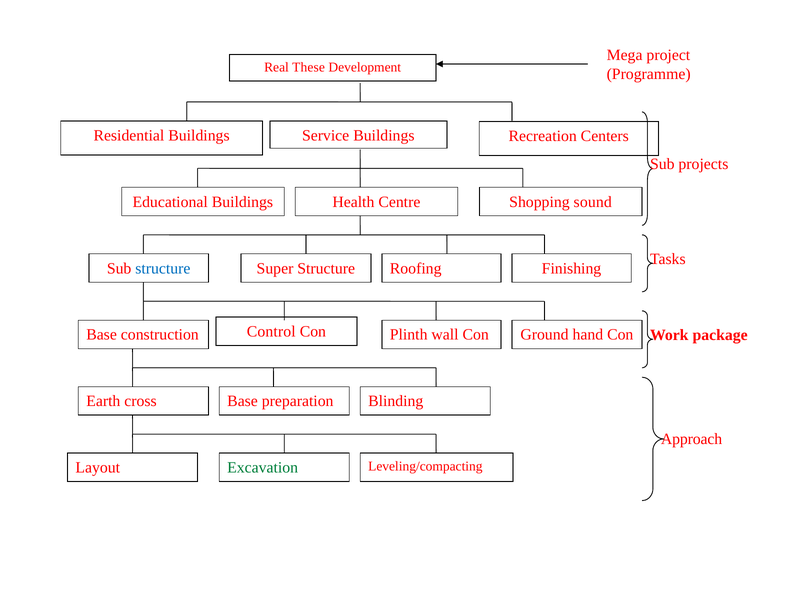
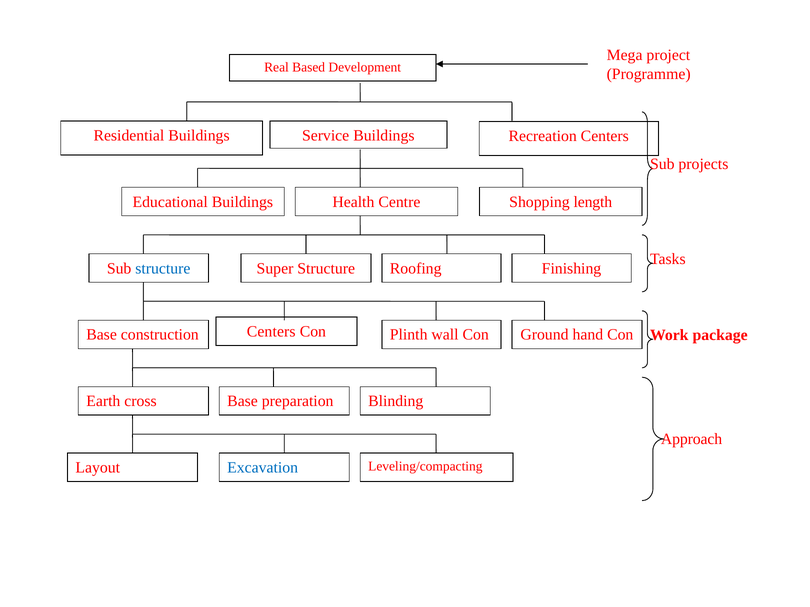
These: These -> Based
sound: sound -> length
construction Control: Control -> Centers
Excavation colour: green -> blue
